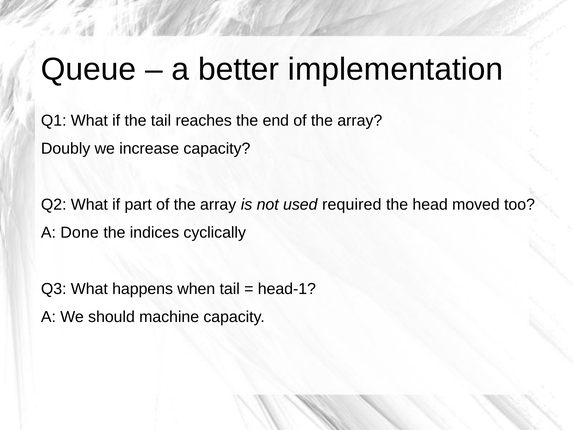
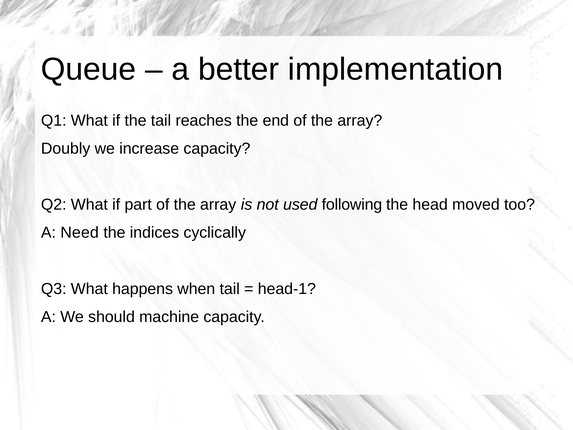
required: required -> following
Done: Done -> Need
